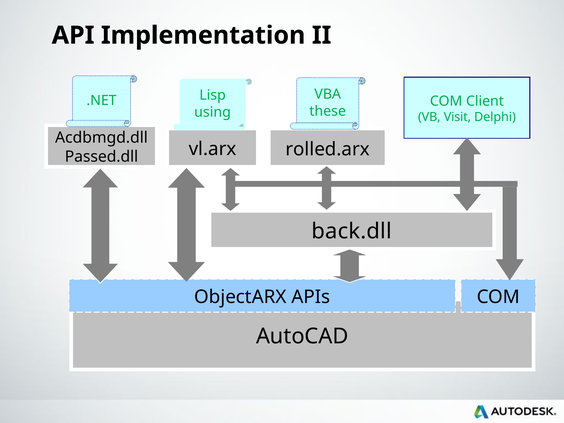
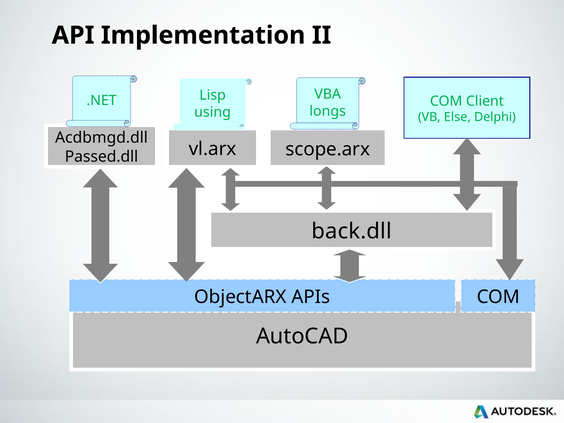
these: these -> longs
Visit: Visit -> Else
rolled.arx: rolled.arx -> scope.arx
